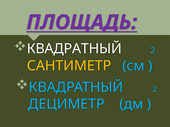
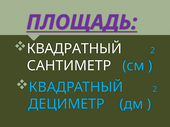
САНТИМЕТР colour: yellow -> white
